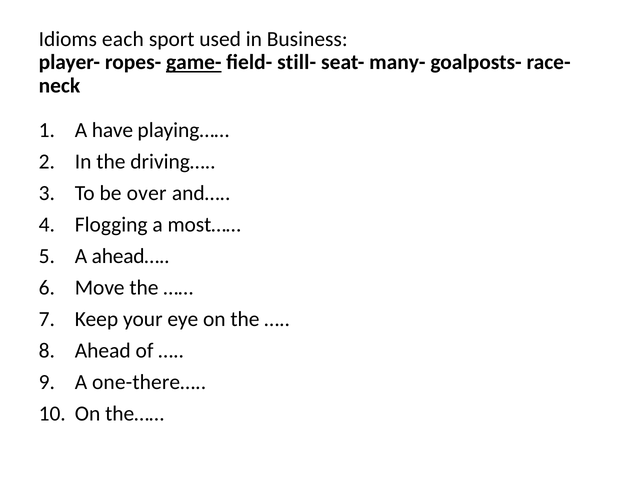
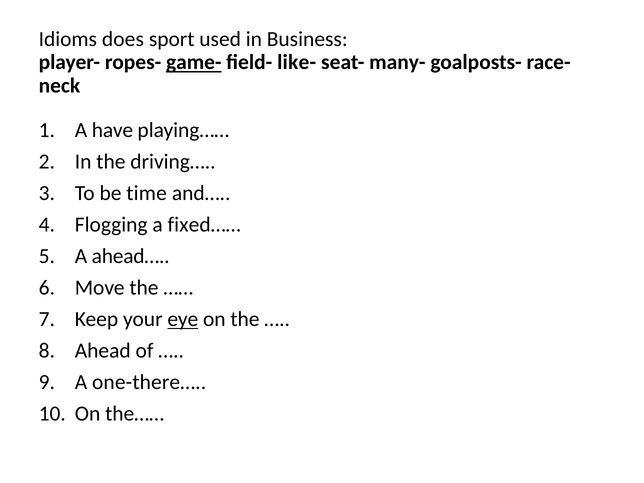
each: each -> does
still-: still- -> like-
over: over -> time
most……: most…… -> fixed……
eye underline: none -> present
